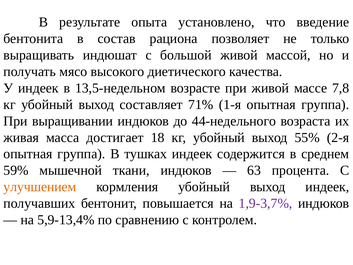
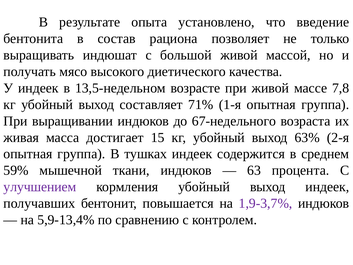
44-недельного: 44-недельного -> 67-недельного
18: 18 -> 15
55%: 55% -> 63%
улучшением colour: orange -> purple
